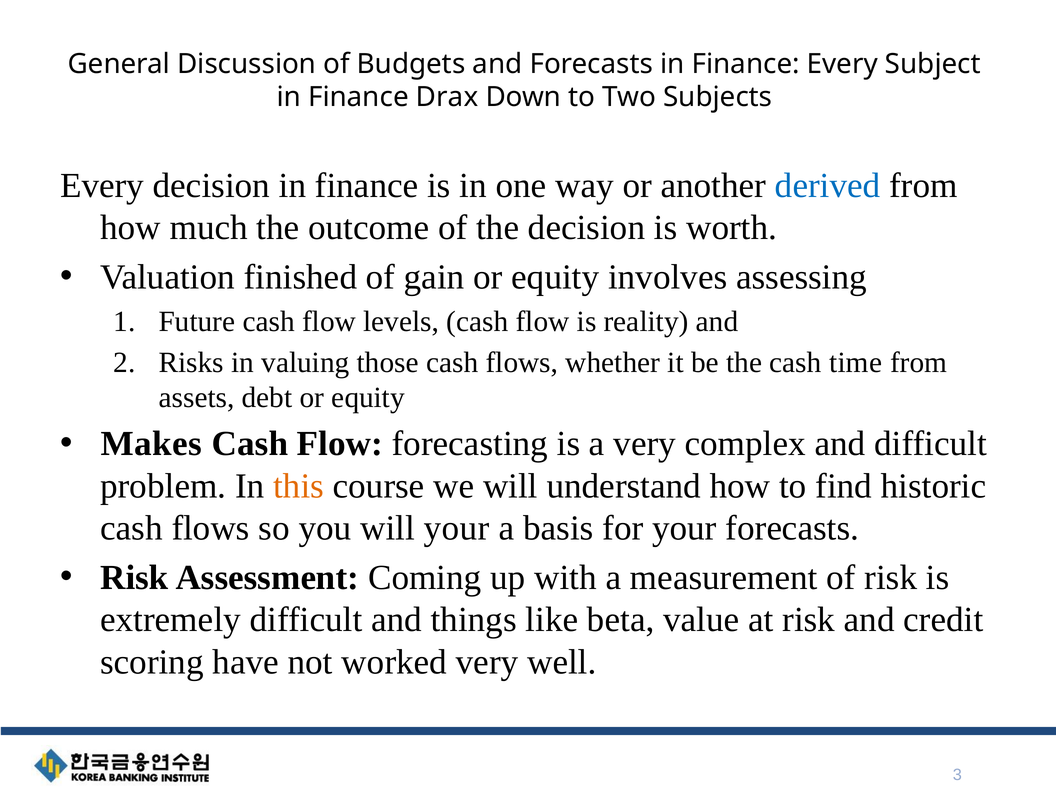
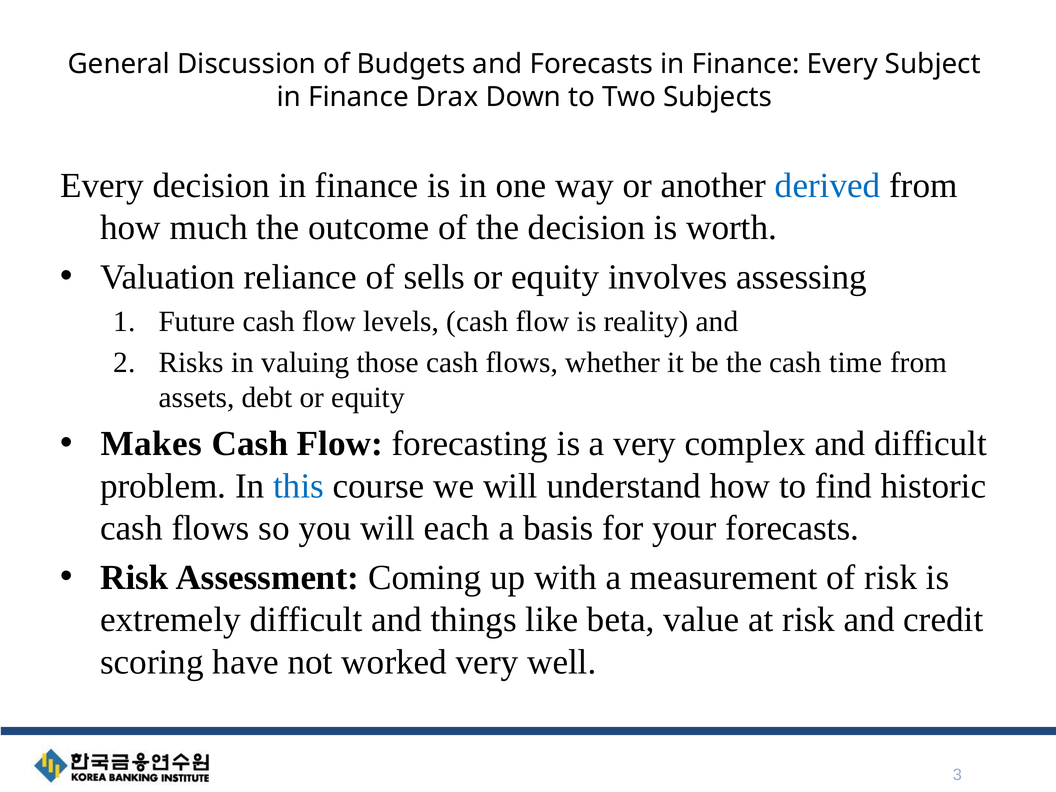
finished: finished -> reliance
gain: gain -> sells
this colour: orange -> blue
will your: your -> each
